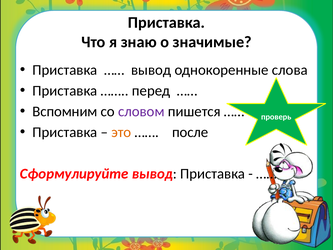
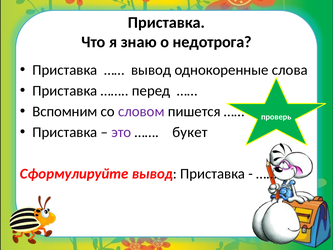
значимые: значимые -> недотрога
это colour: orange -> purple
после: после -> букет
